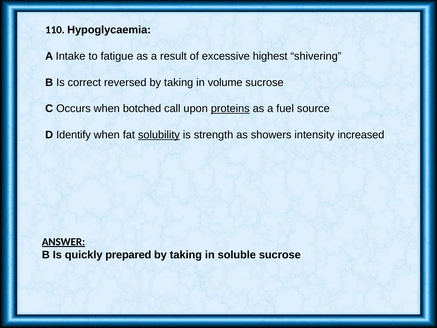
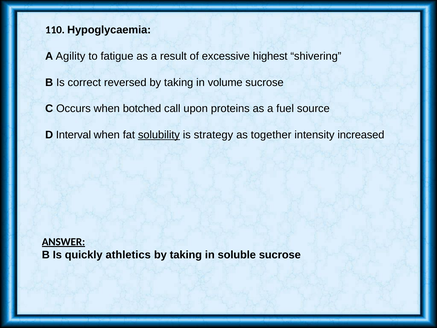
Intake: Intake -> Agility
proteins underline: present -> none
Identify: Identify -> Interval
strength: strength -> strategy
showers: showers -> together
prepared: prepared -> athletics
